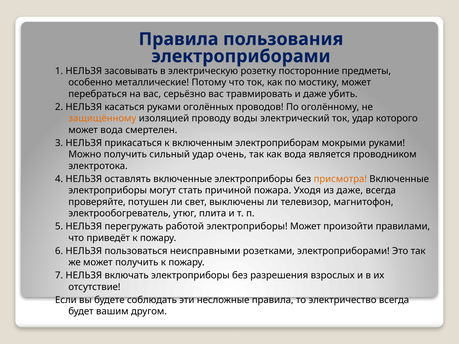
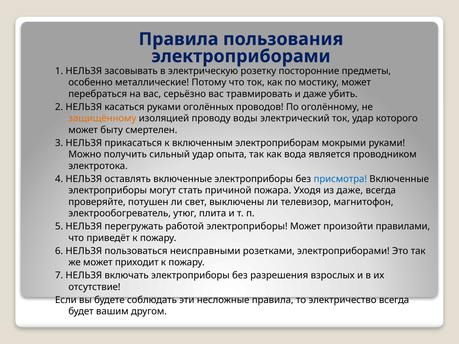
может вода: вода -> быту
очень: очень -> опыта
присмотра colour: orange -> blue
может получить: получить -> приходит
